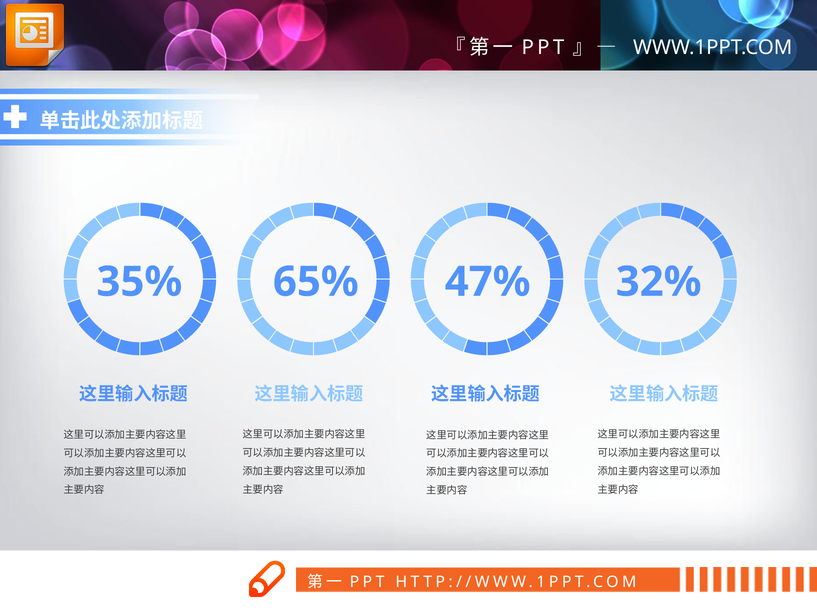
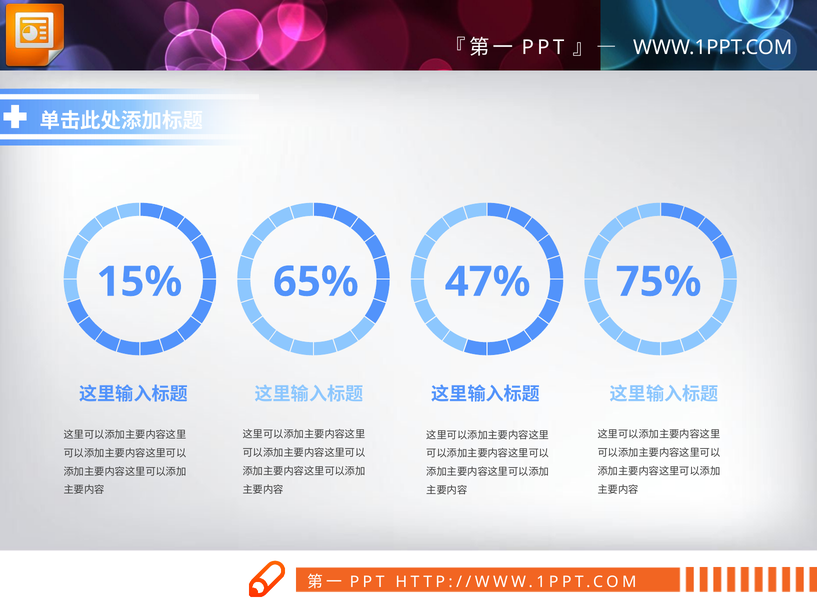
35%: 35% -> 15%
32%: 32% -> 75%
